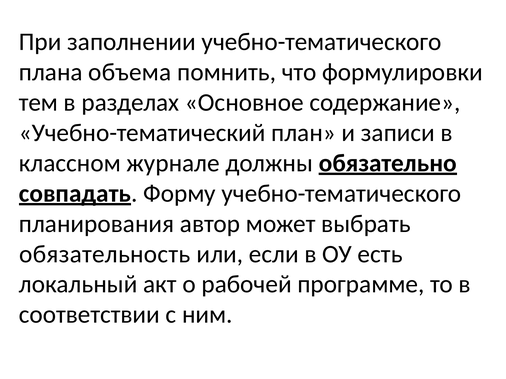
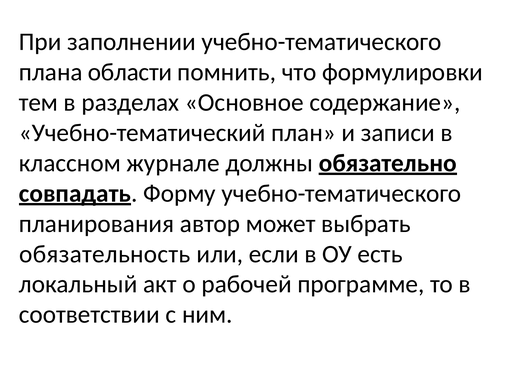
объема: объема -> области
